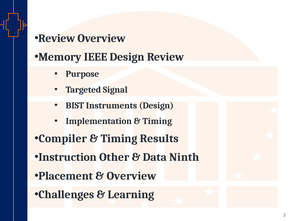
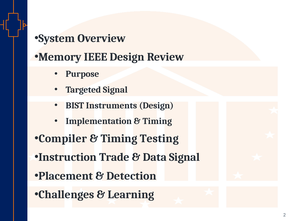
Review at (57, 38): Review -> System
Results: Results -> Testing
Other: Other -> Trade
Data Ninth: Ninth -> Signal
Overview at (131, 176): Overview -> Detection
